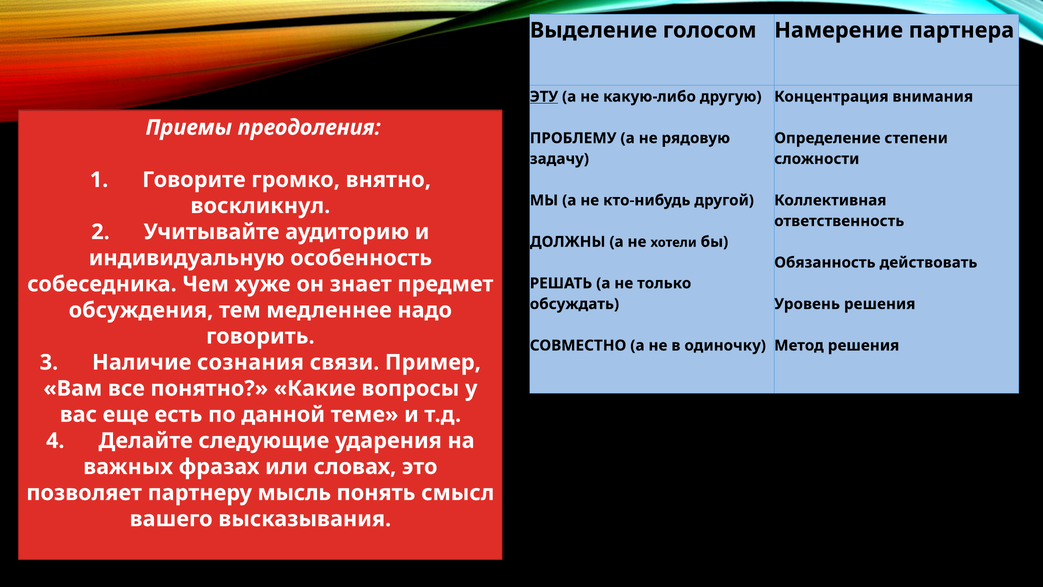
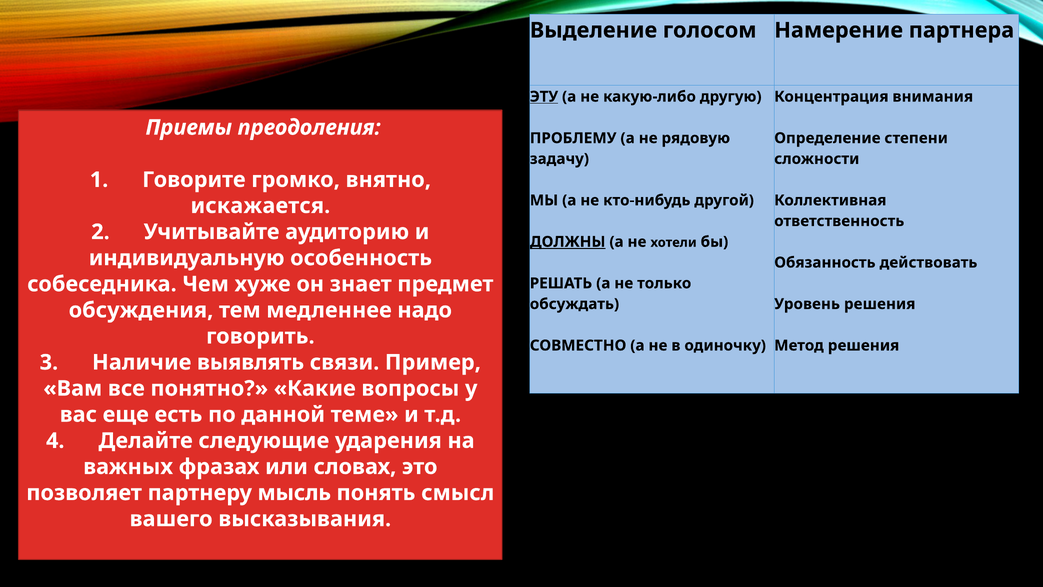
воскликнул: воскликнул -> искажается
ДОЛЖНЫ underline: none -> present
сознания: сознания -> выявлять
